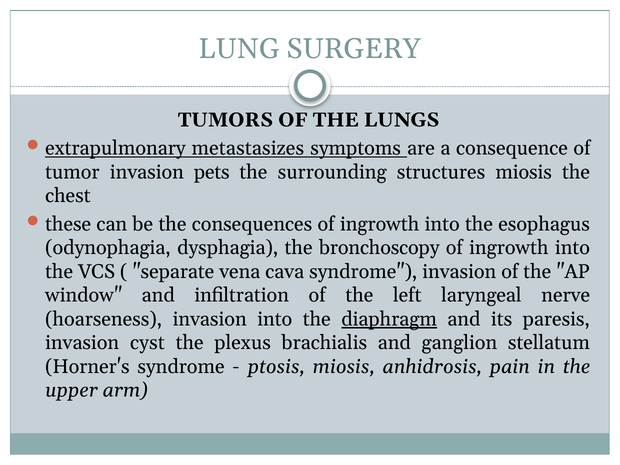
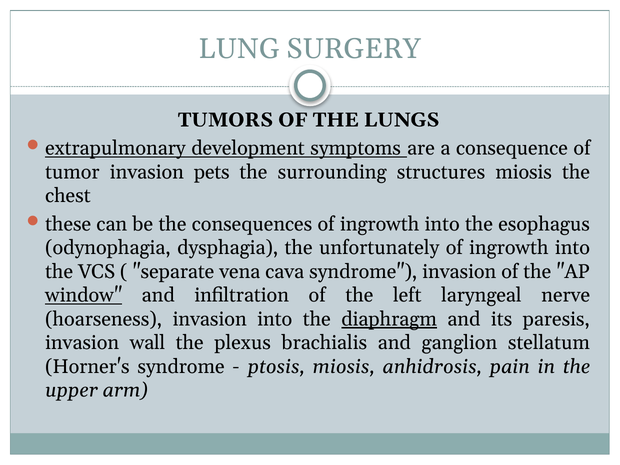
metastasizes: metastasizes -> development
bronchoscopy: bronchoscopy -> unfortunately
window underline: none -> present
cyst: cyst -> wall
